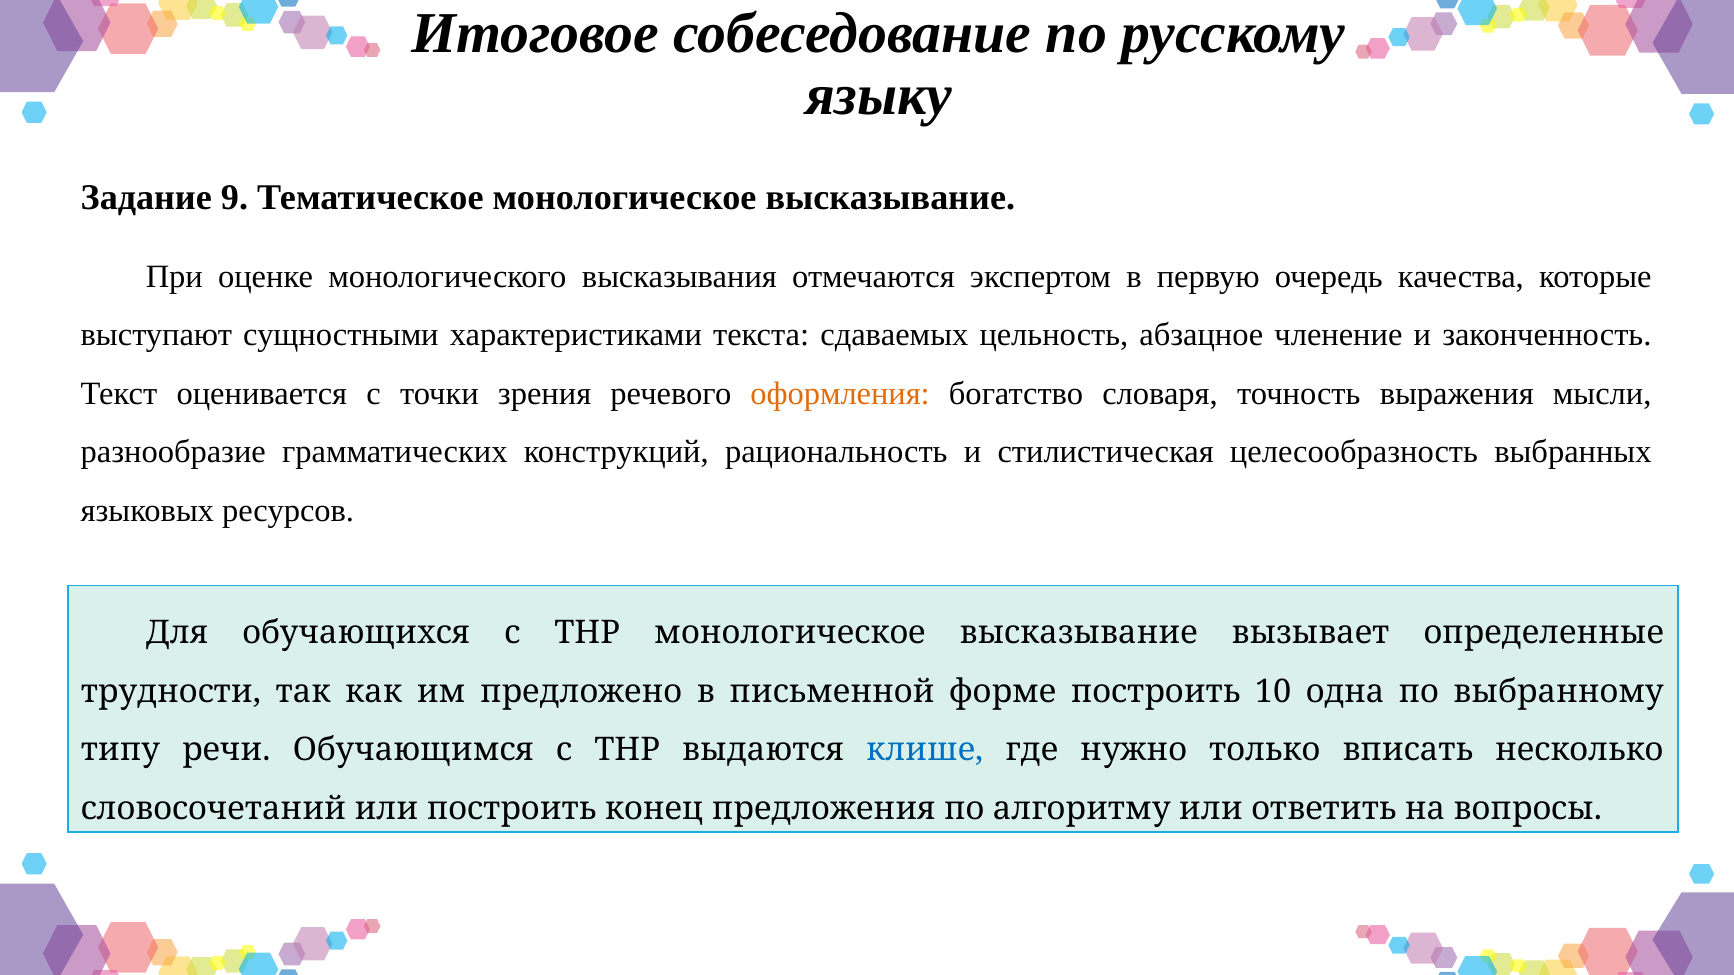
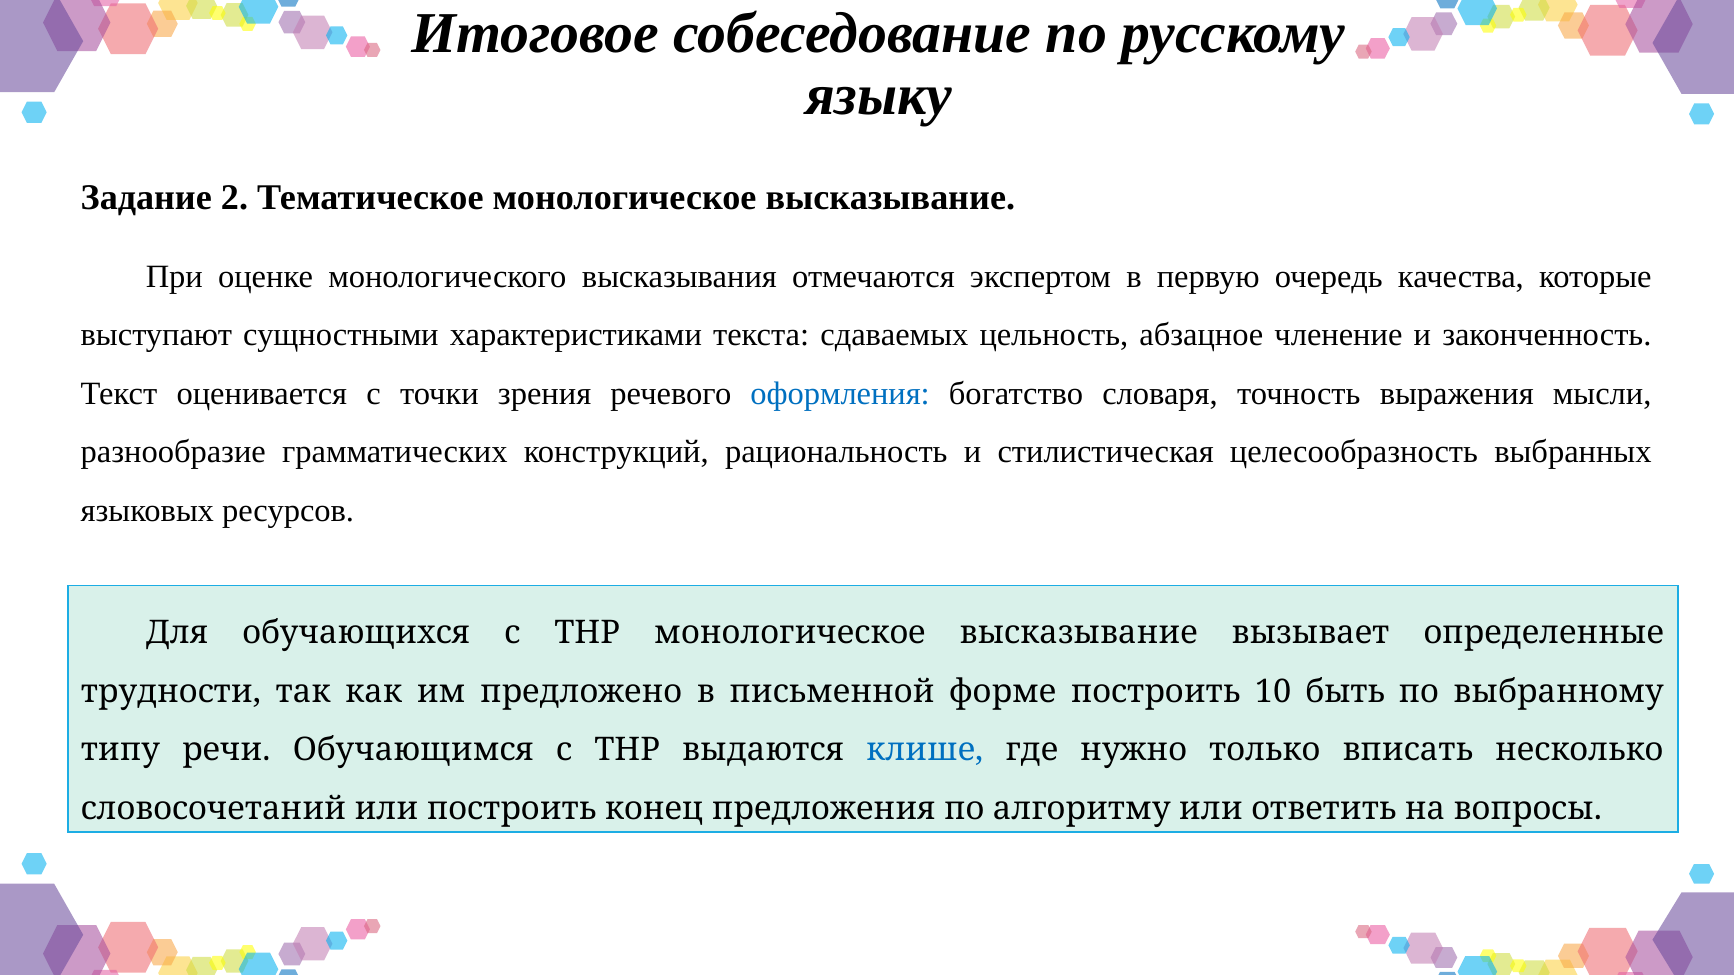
9: 9 -> 2
оформления colour: orange -> blue
одна: одна -> быть
